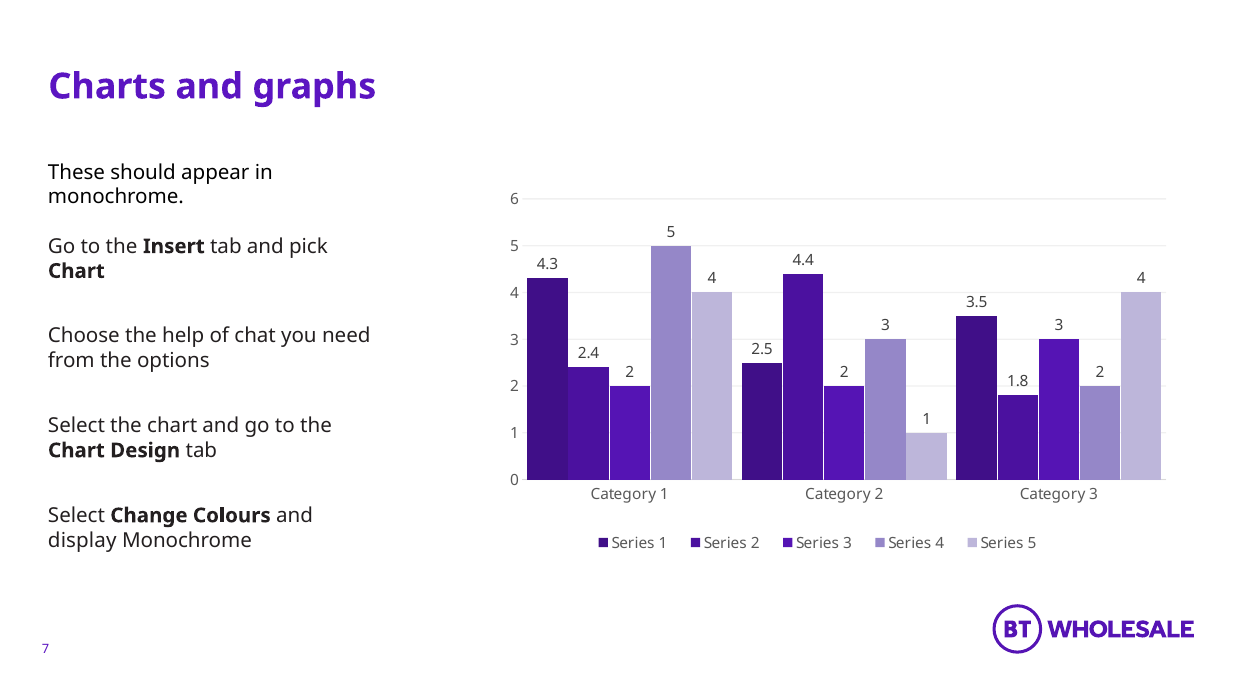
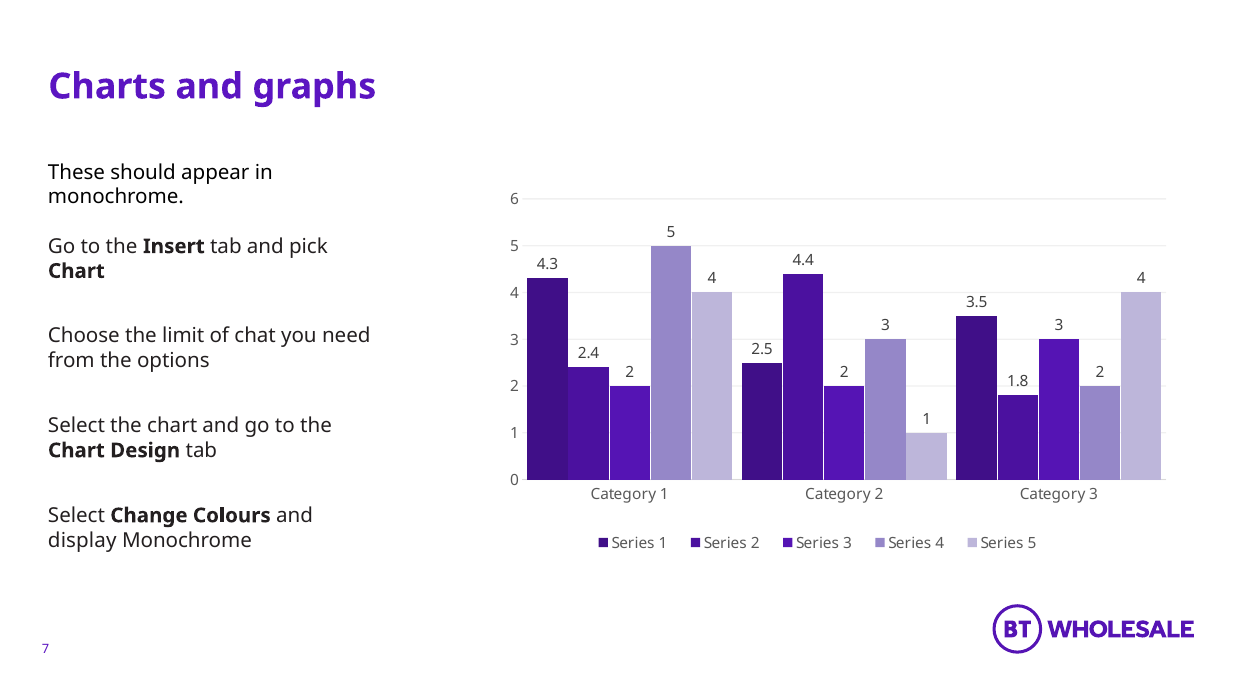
help: help -> limit
